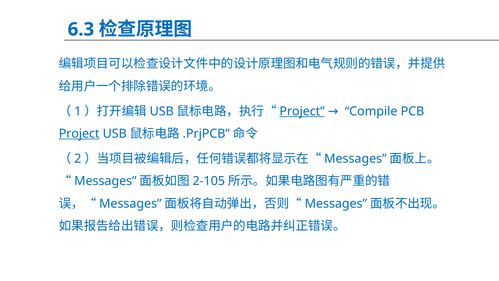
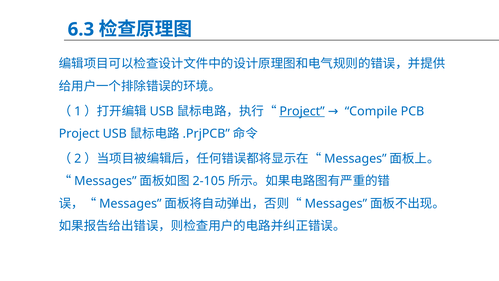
Project at (79, 134) underline: present -> none
